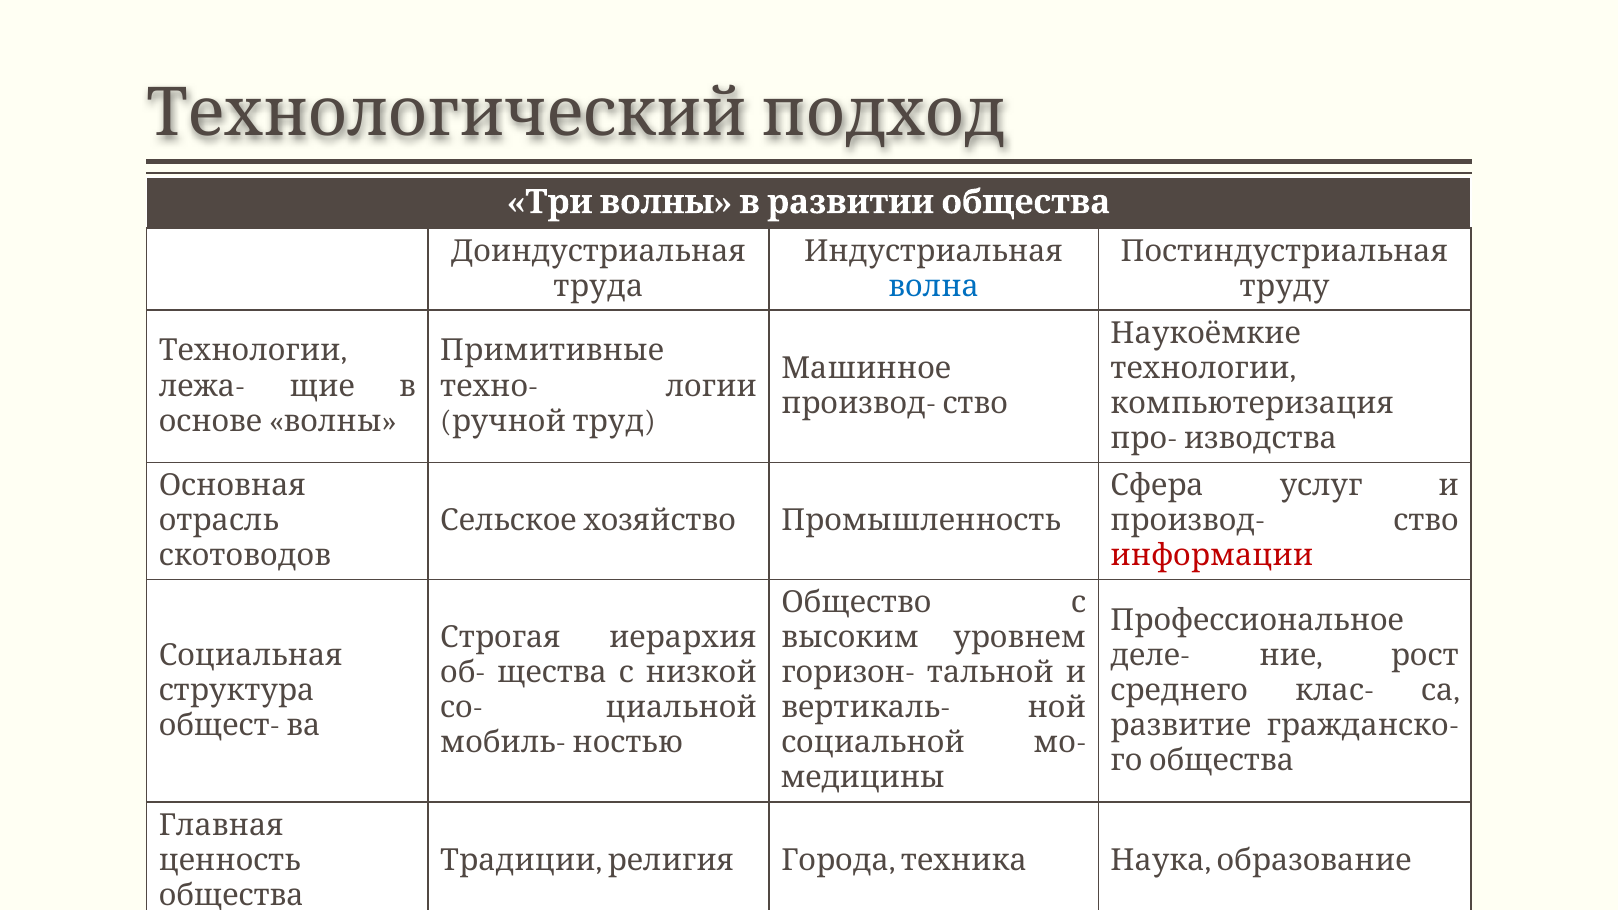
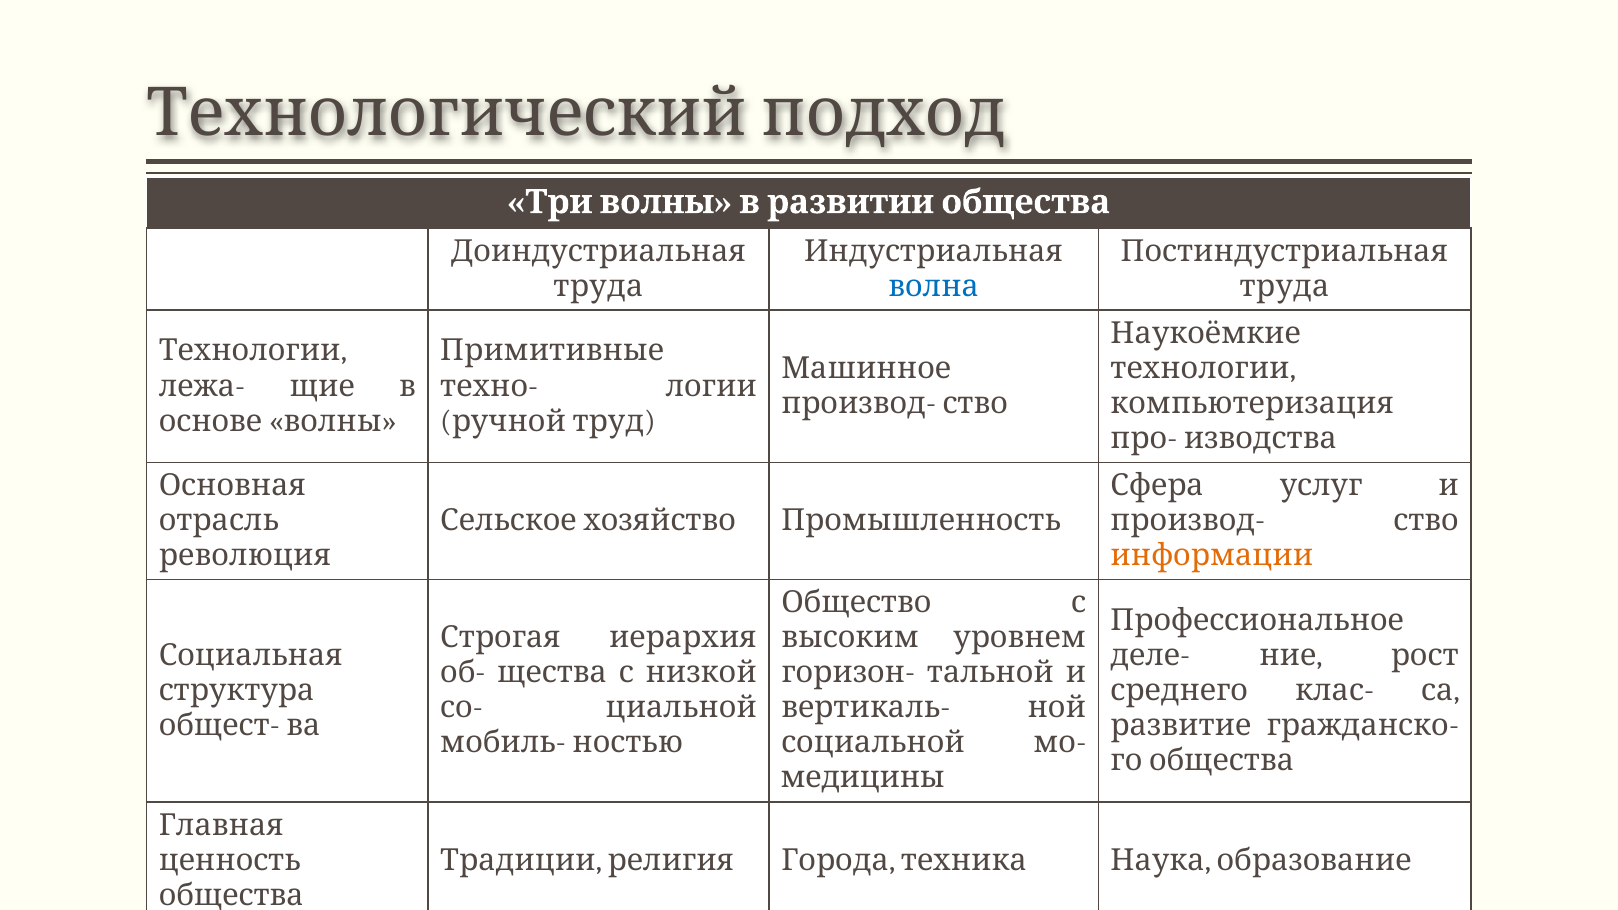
труду at (1284, 286): труду -> труда
скотоводов: скотоводов -> революция
информации colour: red -> orange
